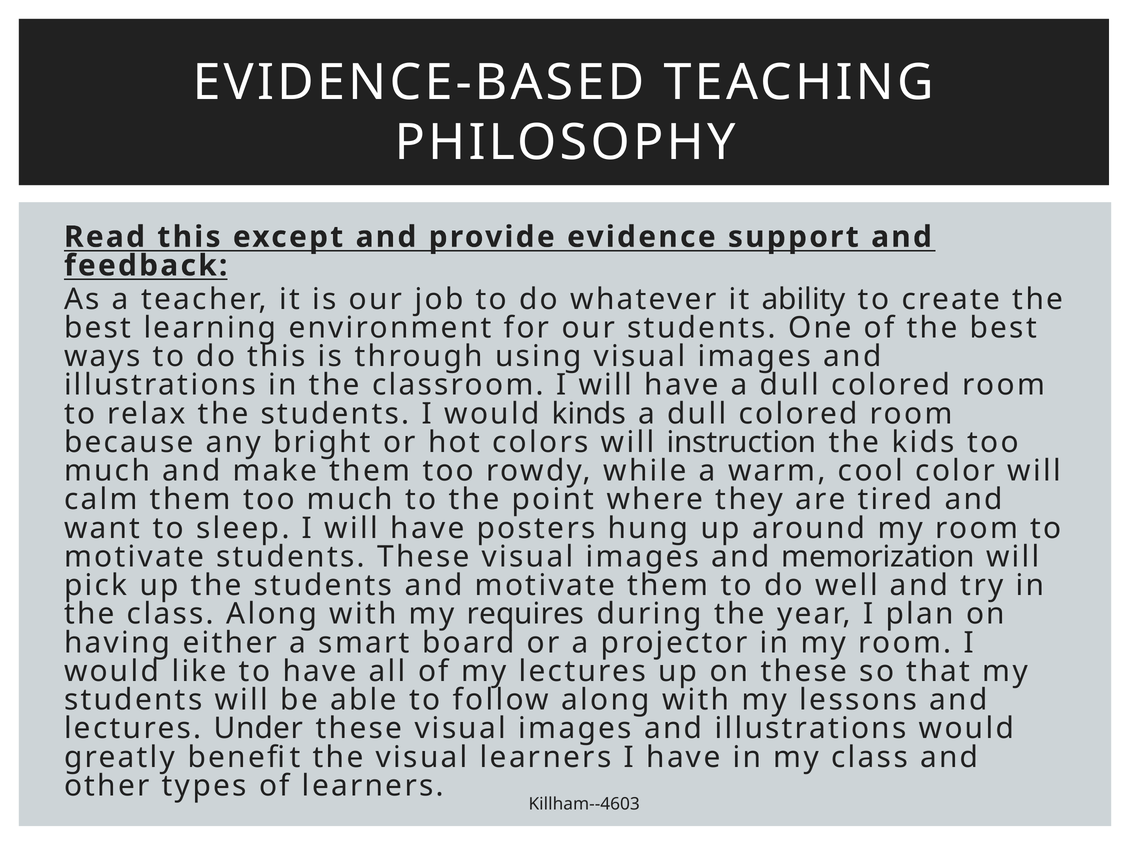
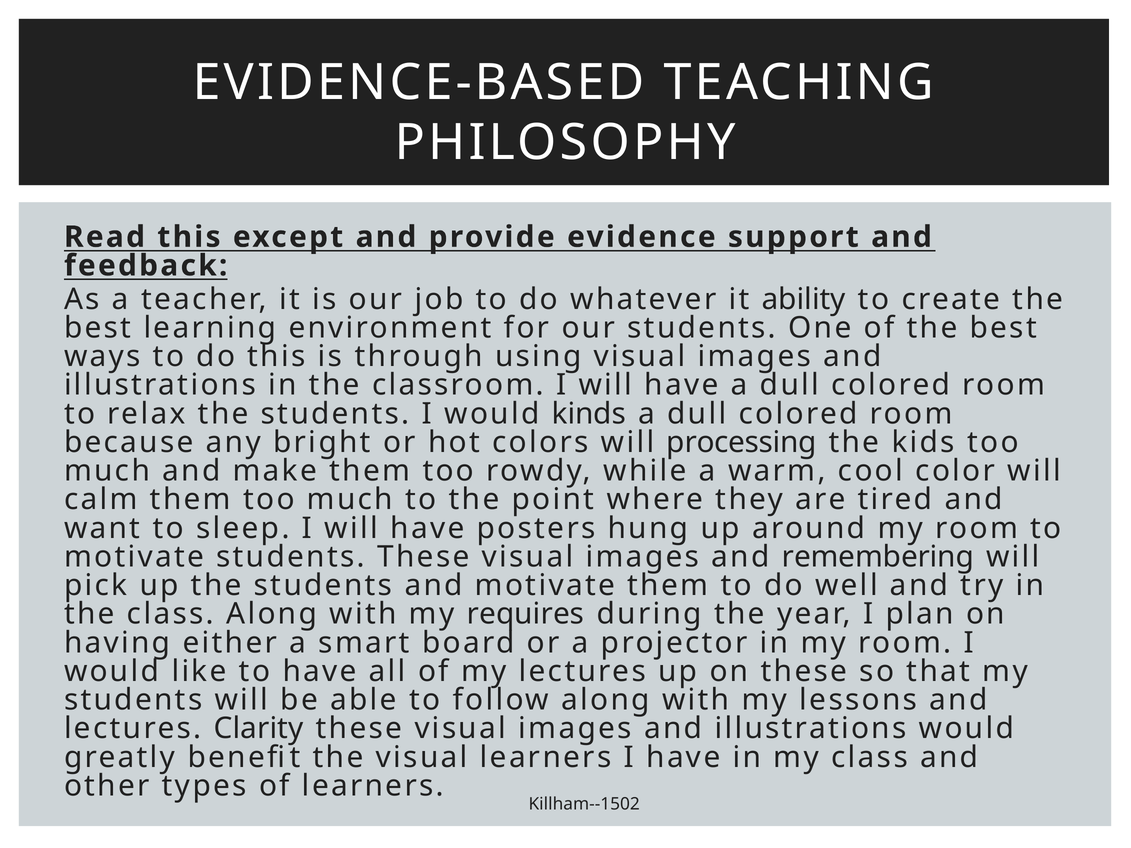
instruction: instruction -> processing
memorization: memorization -> remembering
Under: Under -> Clarity
Killham--4603: Killham--4603 -> Killham--1502
